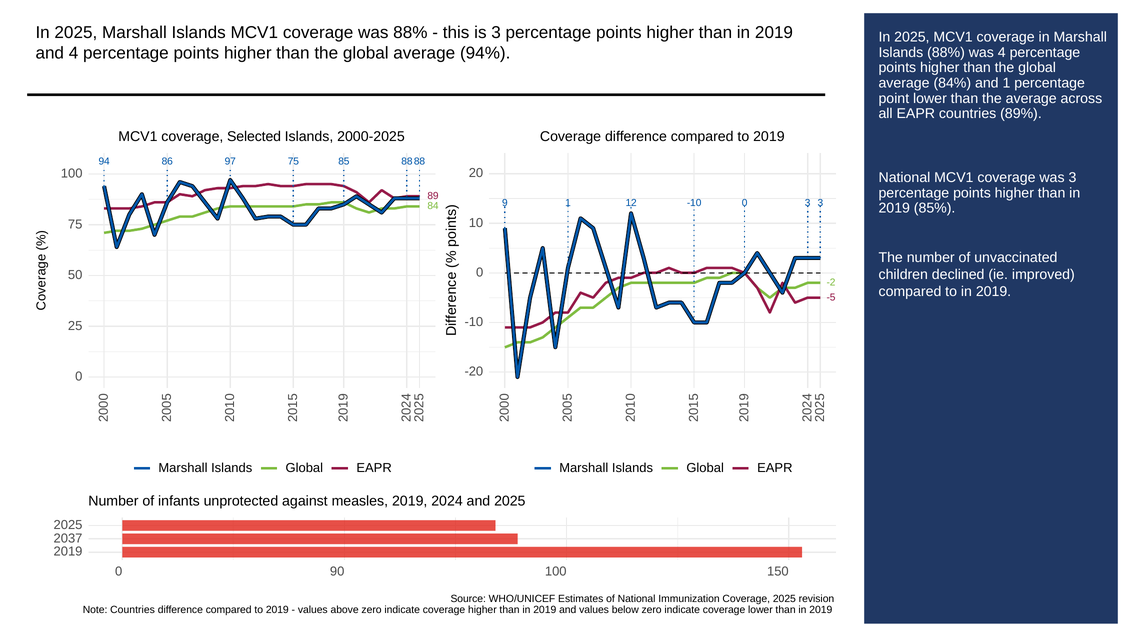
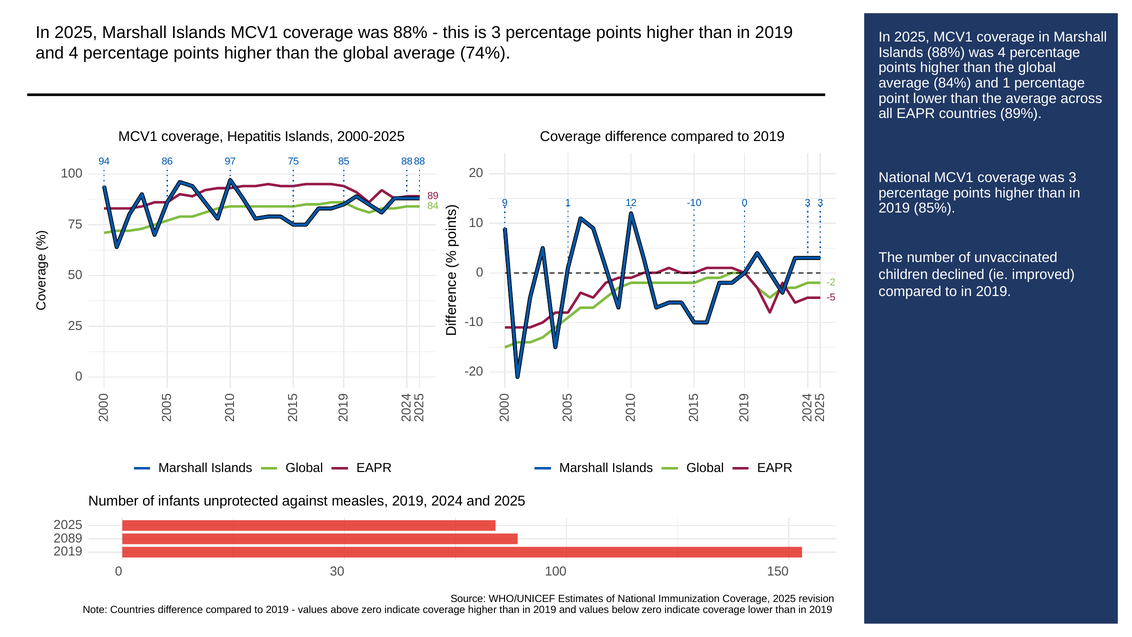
94%: 94% -> 74%
Selected: Selected -> Hepatitis
2037: 2037 -> 2089
90: 90 -> 30
